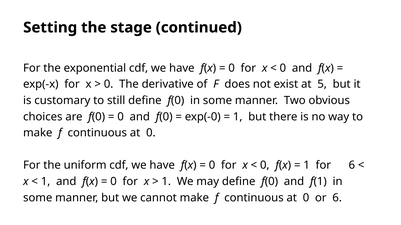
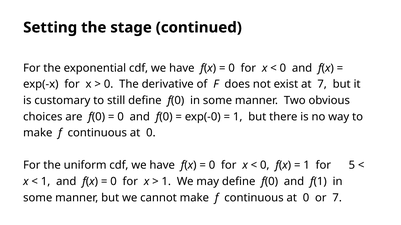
at 5: 5 -> 7
for 6: 6 -> 5
or 6: 6 -> 7
